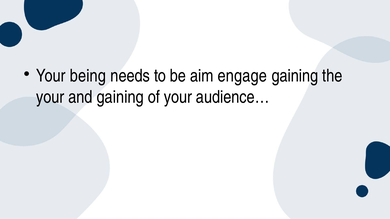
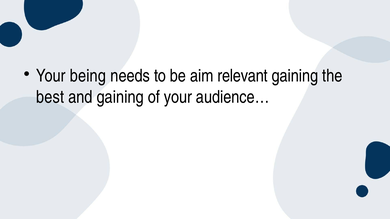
engage: engage -> relevant
your at (50, 97): your -> best
